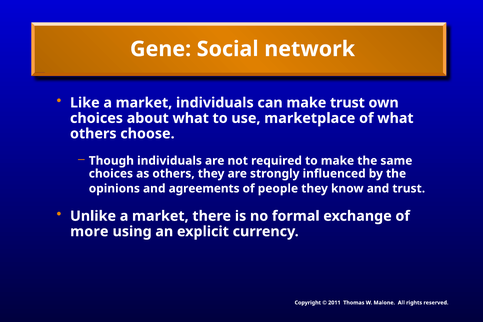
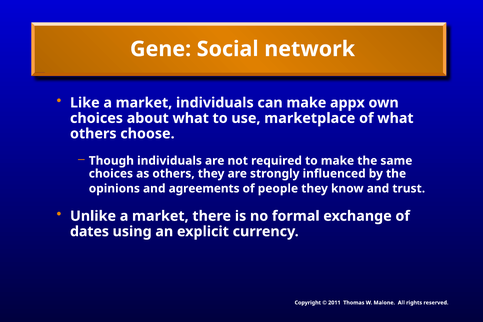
make trust: trust -> appx
more: more -> dates
